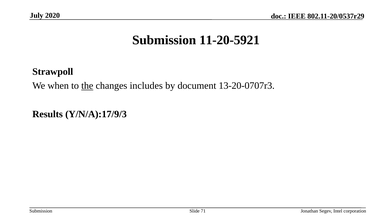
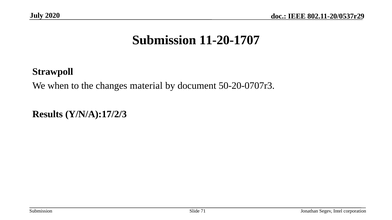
11-20-5921: 11-20-5921 -> 11-20-1707
the underline: present -> none
includes: includes -> material
13-20-0707r3: 13-20-0707r3 -> 50-20-0707r3
Y/N/A):17/9/3: Y/N/A):17/9/3 -> Y/N/A):17/2/3
